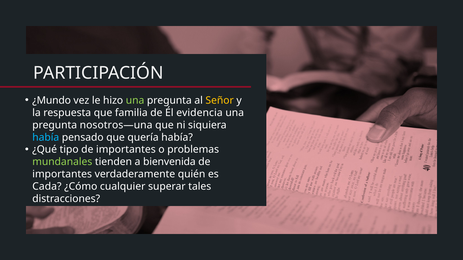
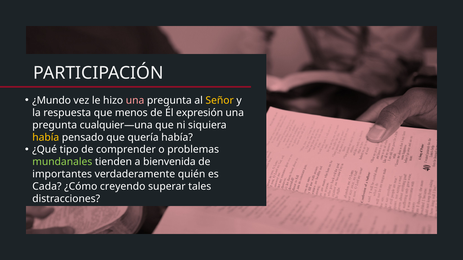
una at (135, 100) colour: light green -> pink
familia: familia -> menos
evidencia: evidencia -> expresión
nosotros—una: nosotros—una -> cualquier—una
había at (46, 138) colour: light blue -> yellow
tipo de importantes: importantes -> comprender
cualquier: cualquier -> creyendo
